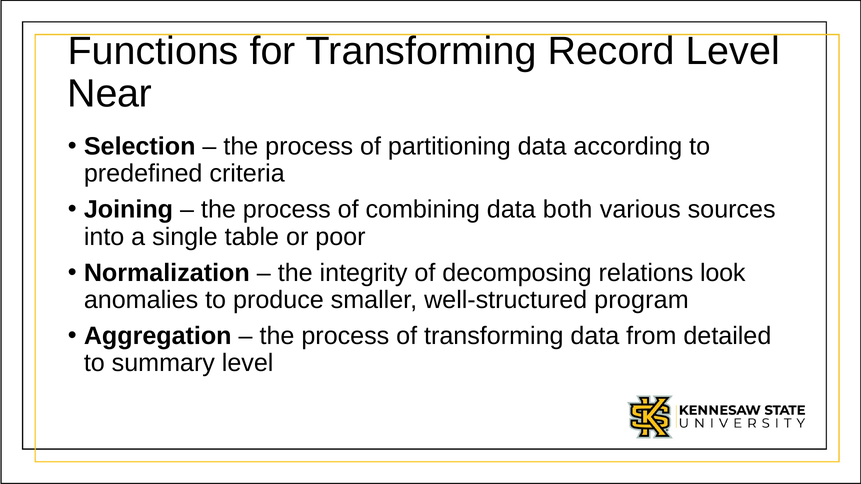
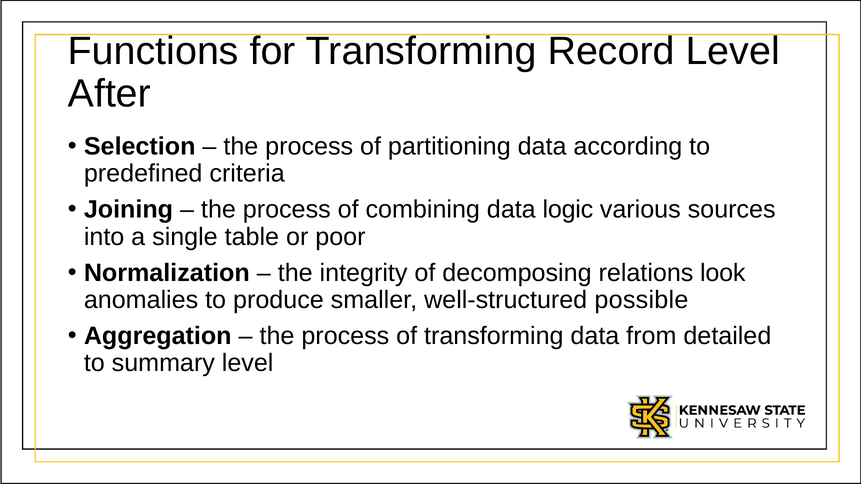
Near: Near -> After
both: both -> logic
program: program -> possible
